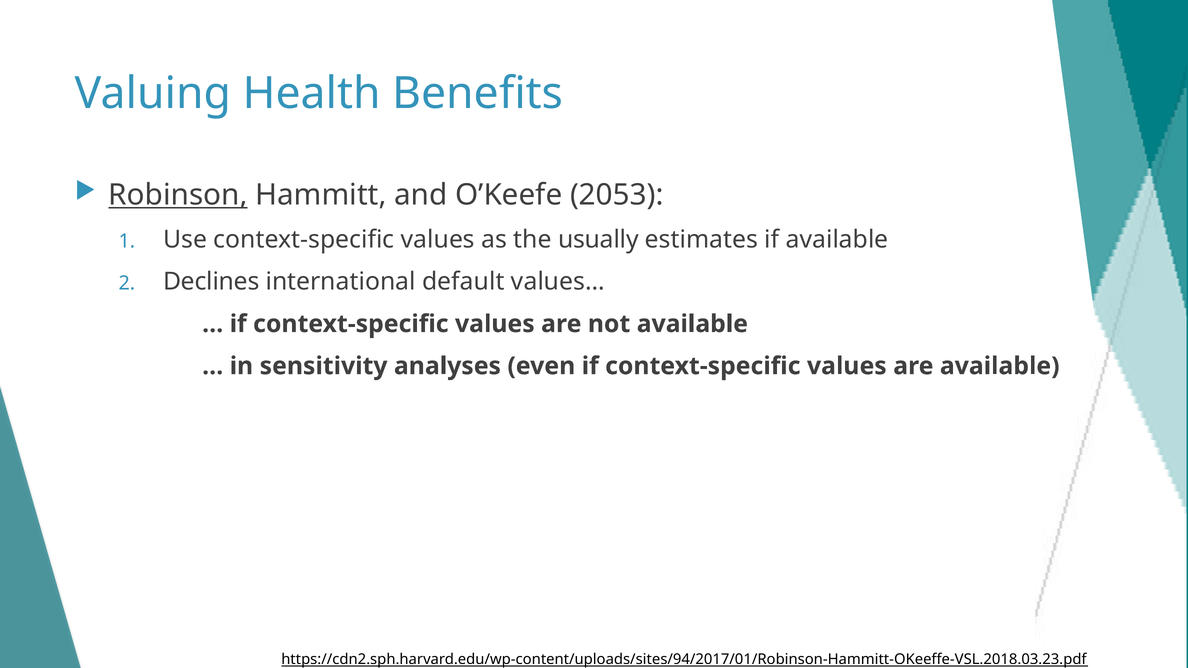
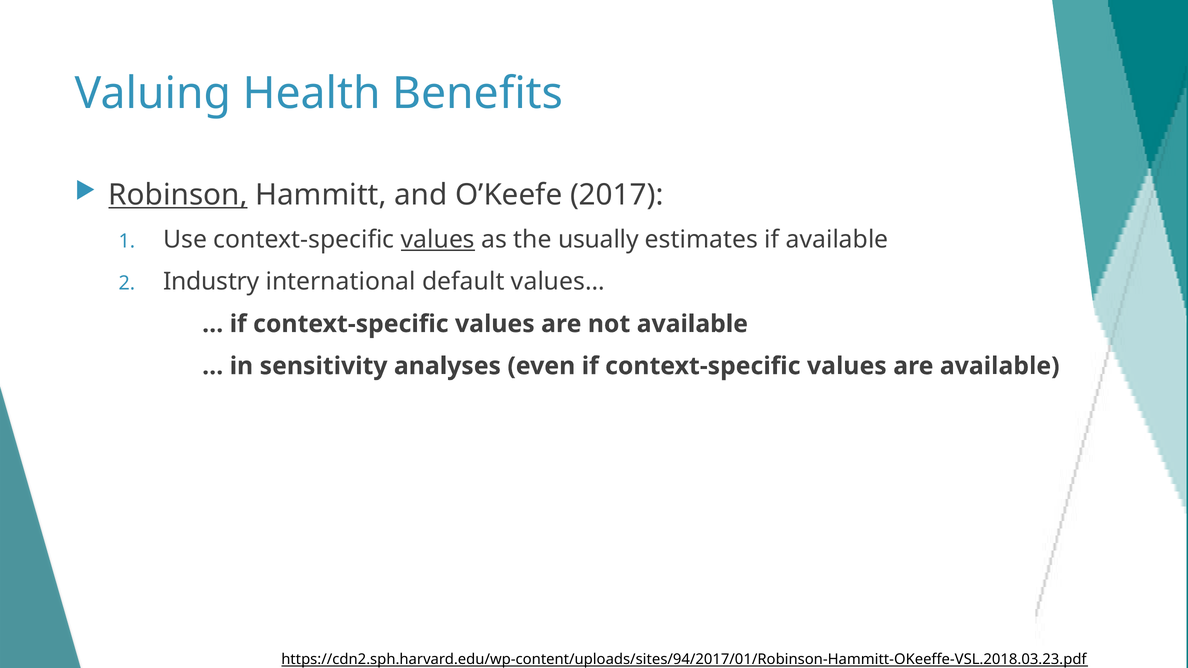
2053: 2053 -> 2017
values at (438, 240) underline: none -> present
Declines: Declines -> Industry
